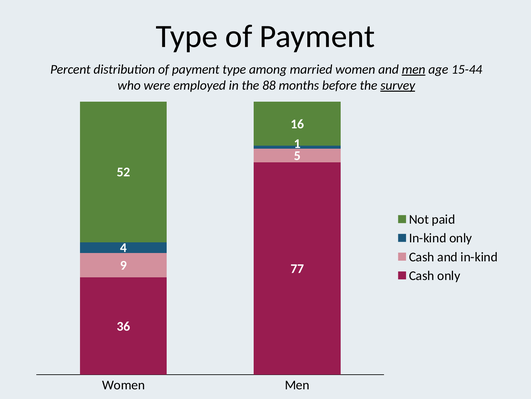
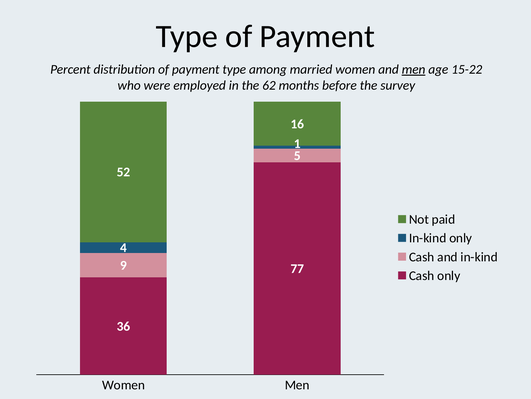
15-44: 15-44 -> 15-22
88: 88 -> 62
survey underline: present -> none
